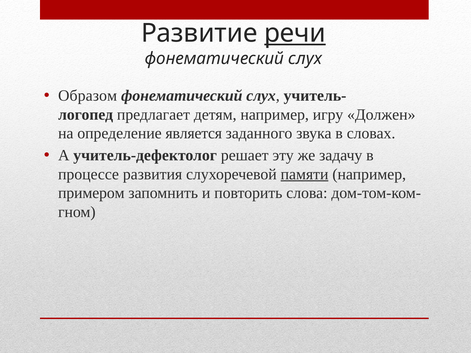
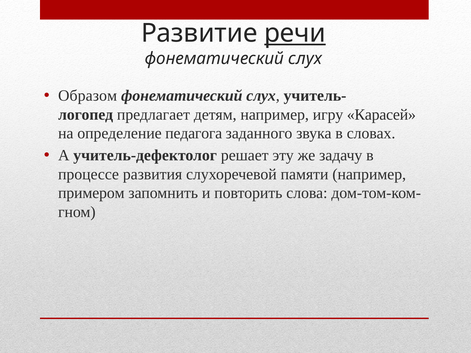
Должен: Должен -> Карасей
является: является -> педагога
памяти underline: present -> none
